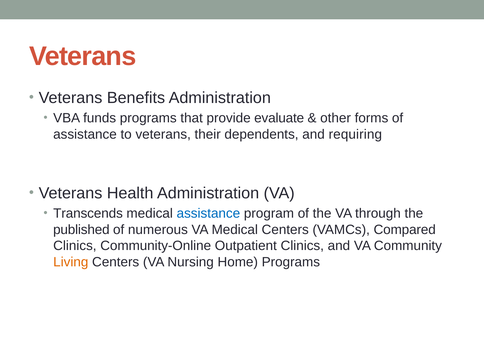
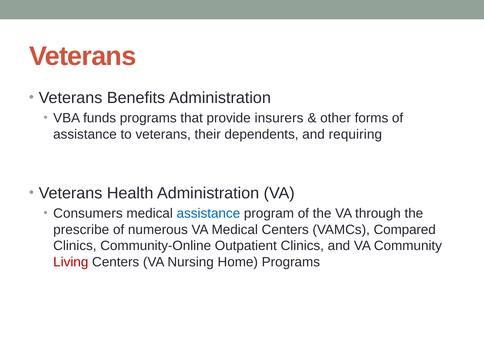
evaluate: evaluate -> insurers
Transcends: Transcends -> Consumers
published: published -> prescribe
Living colour: orange -> red
